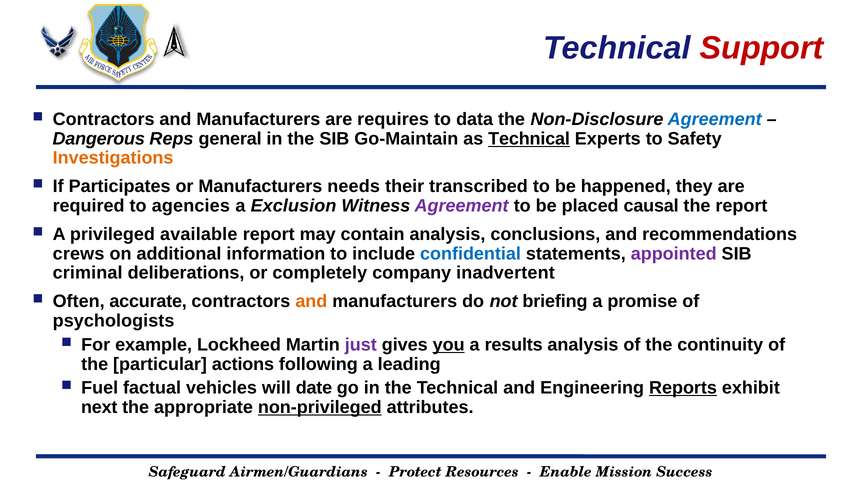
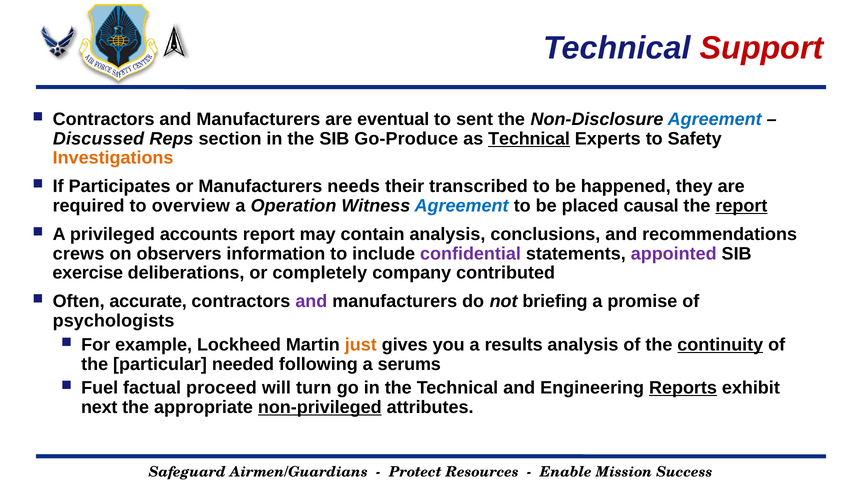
requires: requires -> eventual
data: data -> sent
Dangerous: Dangerous -> Discussed
general: general -> section
Go-Maintain: Go-Maintain -> Go-Produce
agencies: agencies -> overview
Exclusion: Exclusion -> Operation
Agreement at (462, 206) colour: purple -> blue
report at (741, 206) underline: none -> present
available: available -> accounts
additional: additional -> observers
confidential colour: blue -> purple
criminal: criminal -> exercise
inadvertent: inadvertent -> contributed
and at (311, 301) colour: orange -> purple
just colour: purple -> orange
you underline: present -> none
continuity underline: none -> present
actions: actions -> needed
leading: leading -> serums
vehicles: vehicles -> proceed
date: date -> turn
